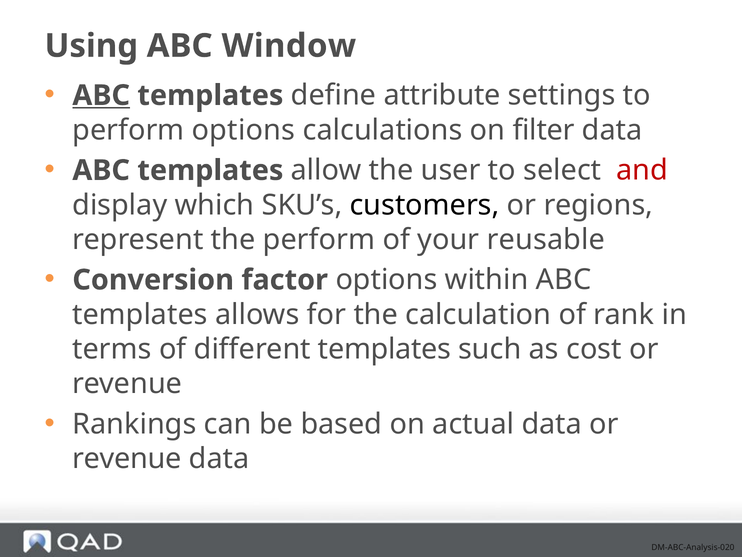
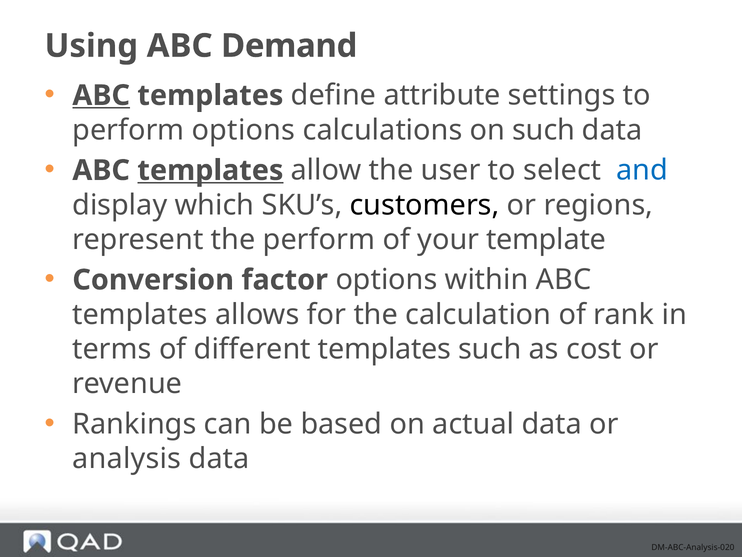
Window: Window -> Demand
on filter: filter -> such
templates at (210, 170) underline: none -> present
and colour: red -> blue
reusable: reusable -> template
revenue at (127, 458): revenue -> analysis
